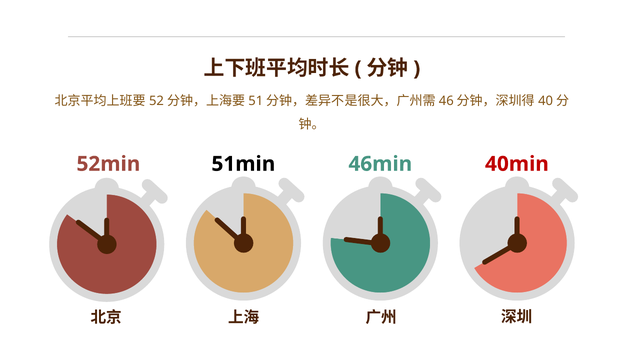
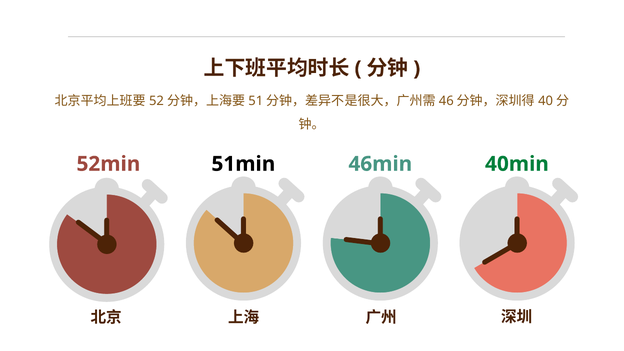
40min colour: red -> green
